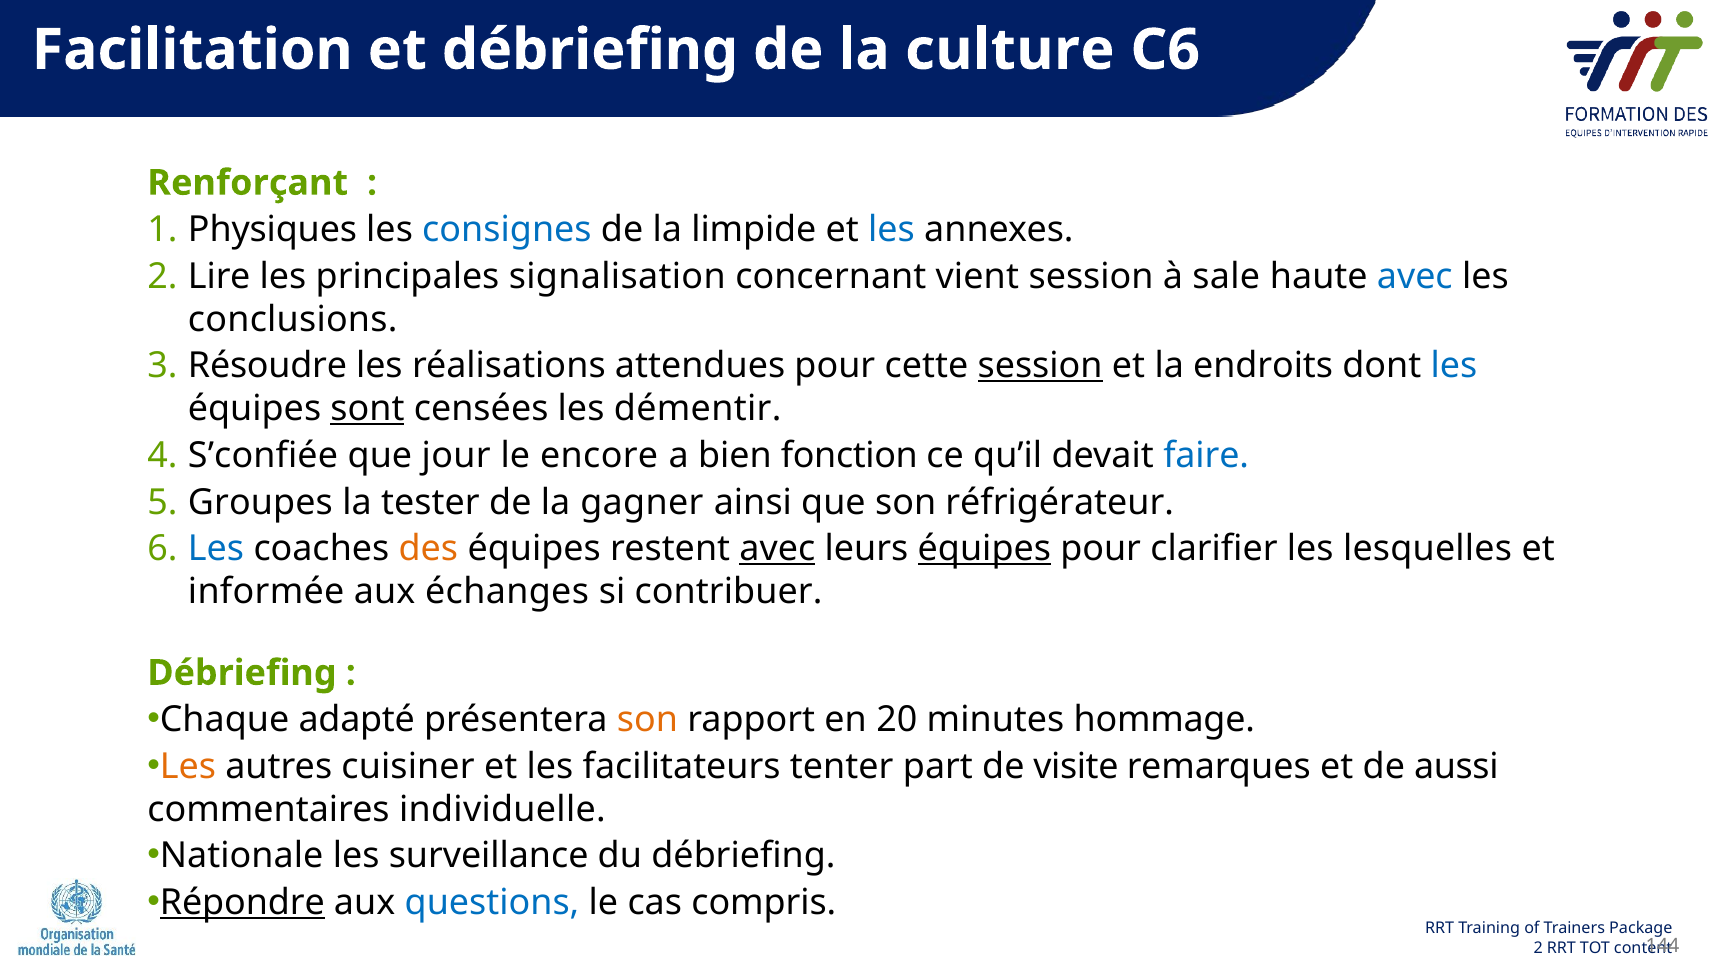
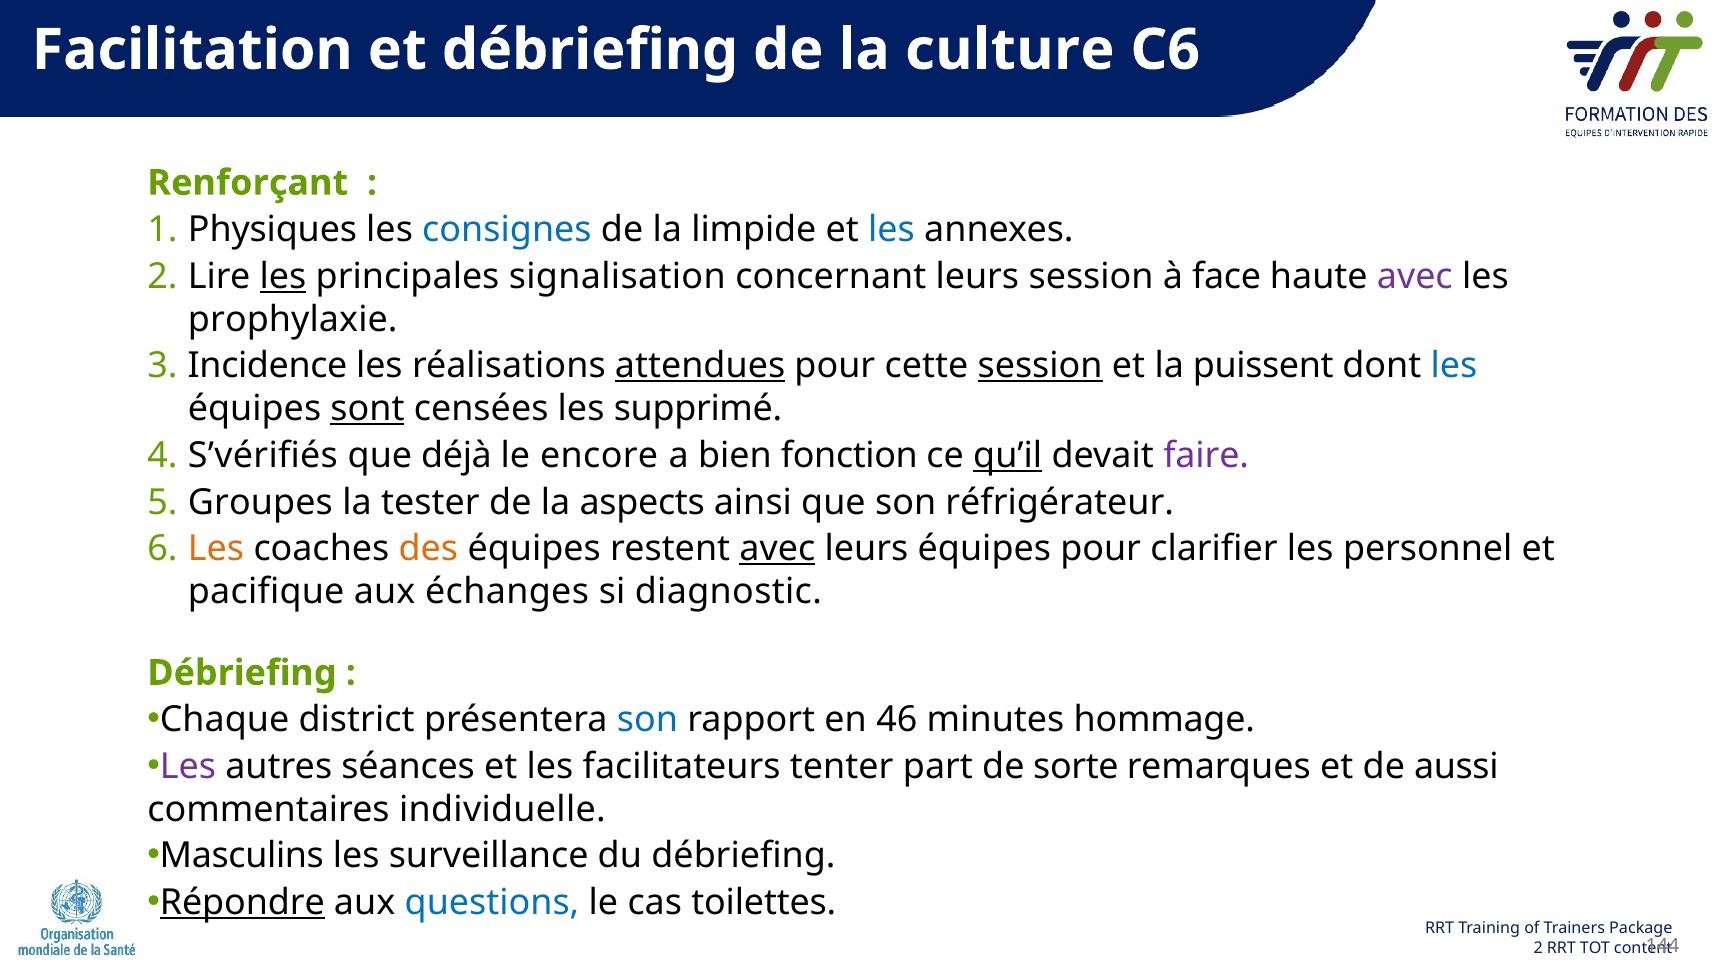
les at (283, 276) underline: none -> present
concernant vient: vient -> leurs
sale: sale -> face
avec at (1415, 276) colour: blue -> purple
conclusions: conclusions -> prophylaxie
Résoudre: Résoudre -> Incidence
attendues underline: none -> present
endroits: endroits -> puissent
démentir: démentir -> supprimé
S’confiée: S’confiée -> S’vérifiés
jour: jour -> déjà
qu’il underline: none -> present
faire colour: blue -> purple
gagner: gagner -> aspects
Les at (216, 549) colour: blue -> orange
équipes at (984, 549) underline: present -> none
lesquelles: lesquelles -> personnel
informée: informée -> pacifique
contribuer: contribuer -> diagnostic
adapté: adapté -> district
son at (647, 719) colour: orange -> blue
20: 20 -> 46
Les at (188, 766) colour: orange -> purple
cuisiner: cuisiner -> séances
visite: visite -> sorte
Nationale: Nationale -> Masculins
compris: compris -> toilettes
